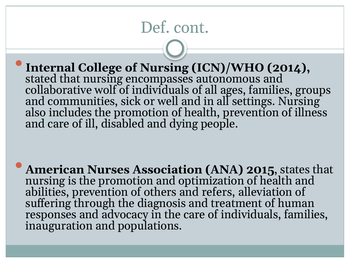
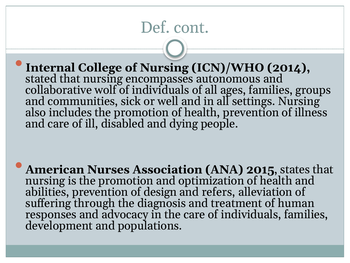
others: others -> design
inauguration: inauguration -> development
